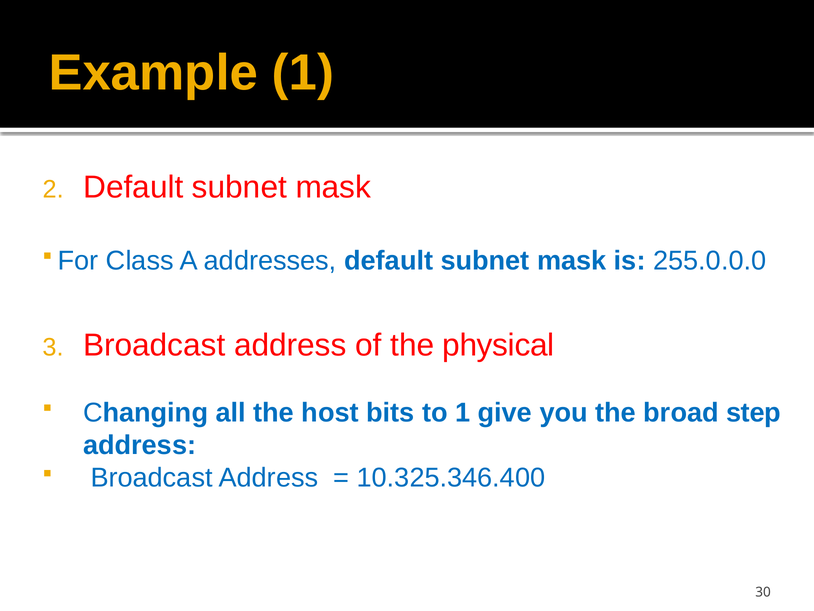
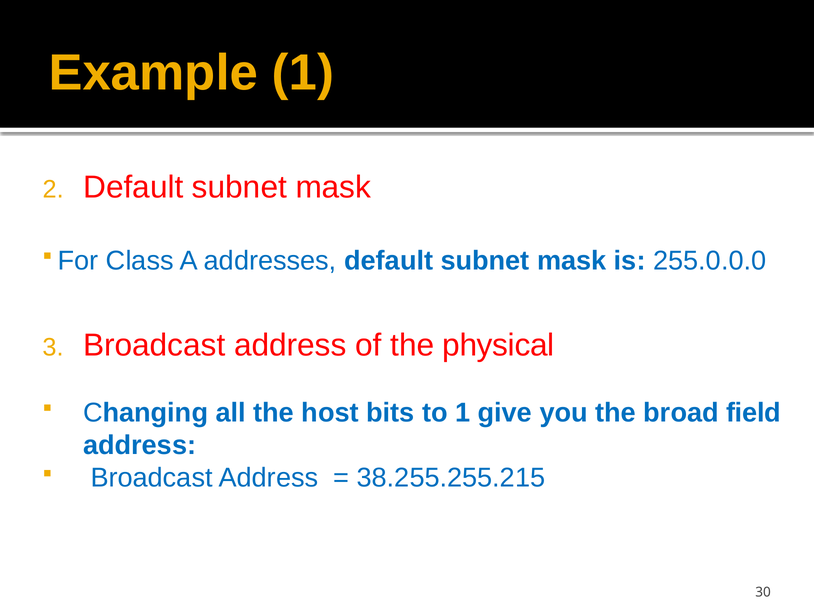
step: step -> field
10.325.346.400: 10.325.346.400 -> 38.255.255.215
